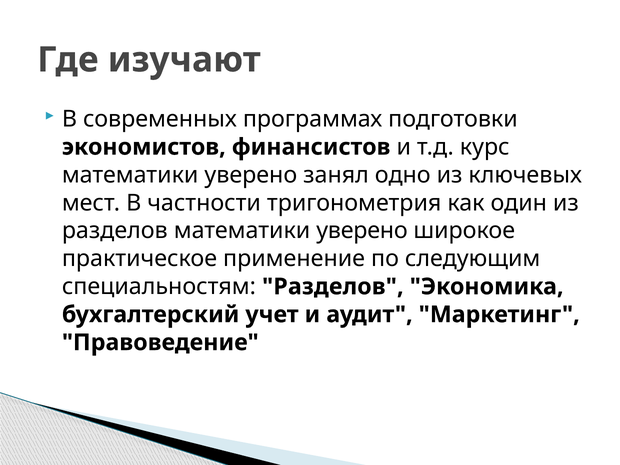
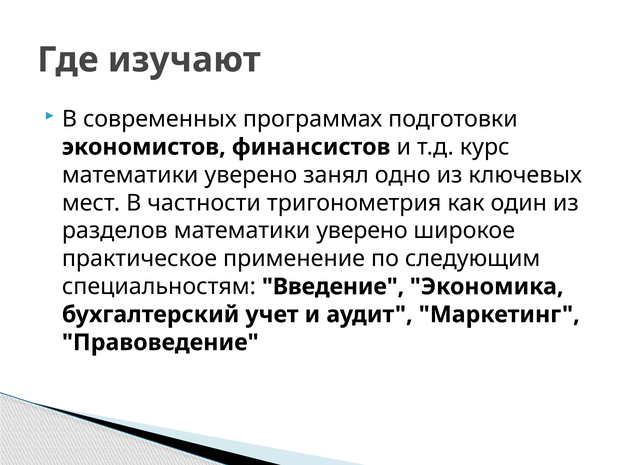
специальностям Разделов: Разделов -> Введение
